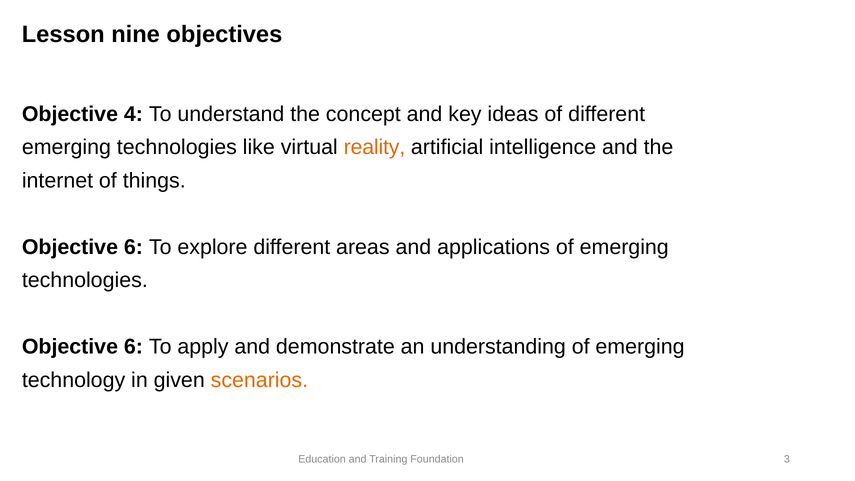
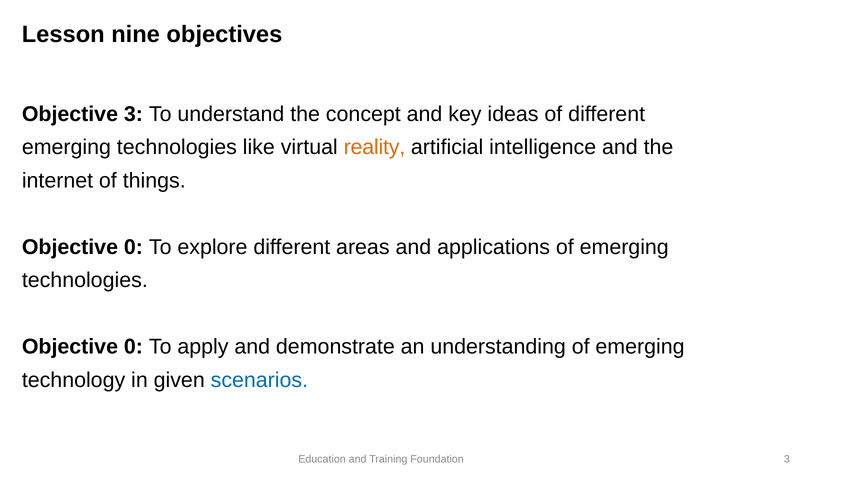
Objective 4: 4 -> 3
6 at (133, 247): 6 -> 0
6 at (133, 347): 6 -> 0
scenarios colour: orange -> blue
